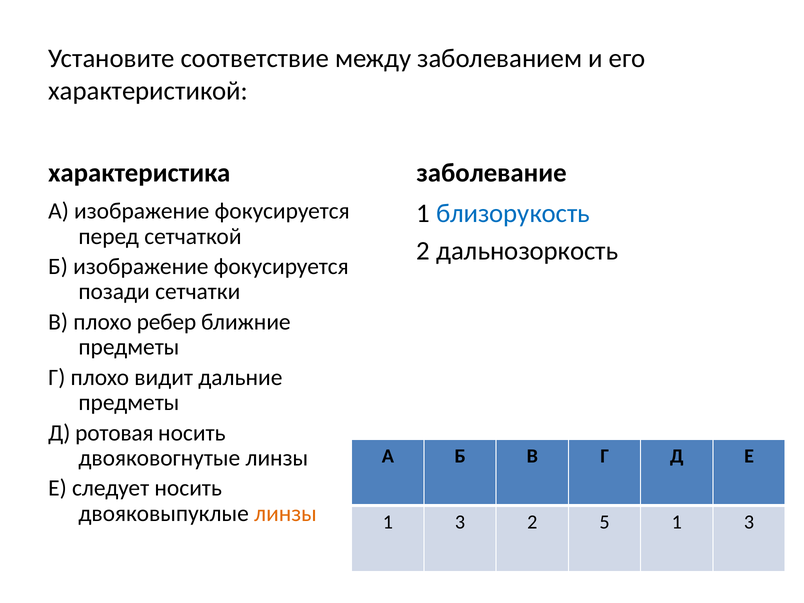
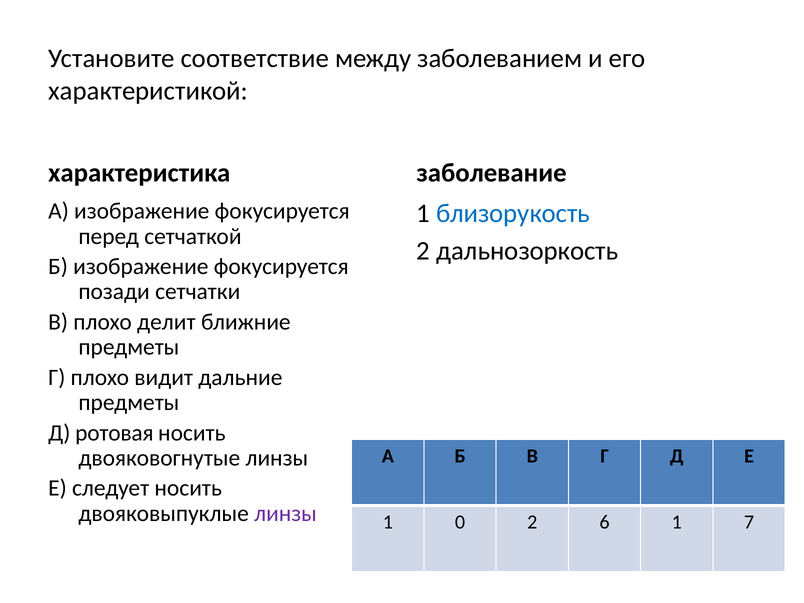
ребер: ребер -> делит
линзы at (285, 514) colour: orange -> purple
3 at (460, 522): 3 -> 0
5: 5 -> 6
3 at (749, 522): 3 -> 7
